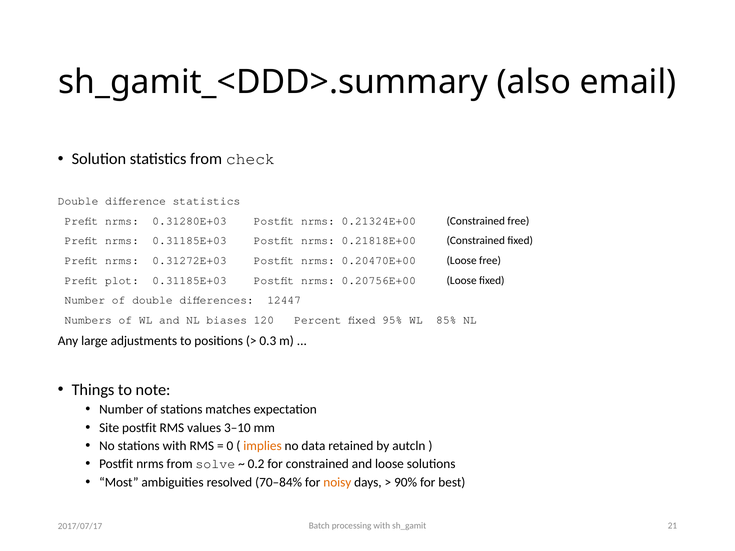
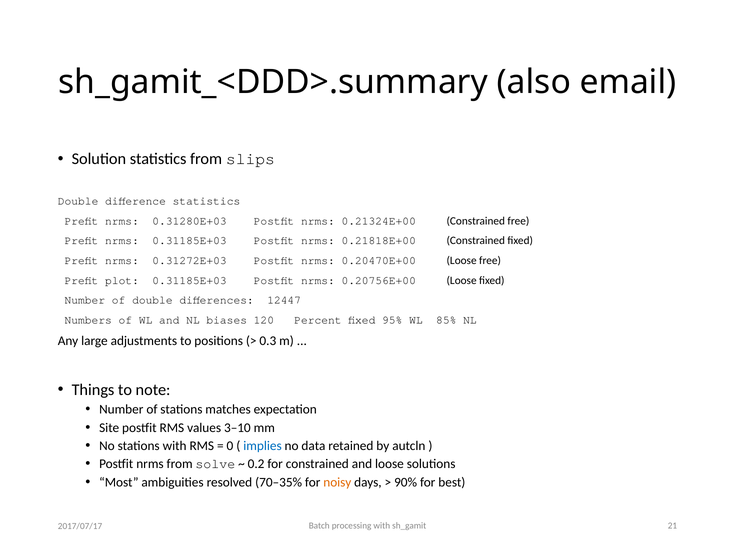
check: check -> slips
implies colour: orange -> blue
70–84%: 70–84% -> 70–35%
